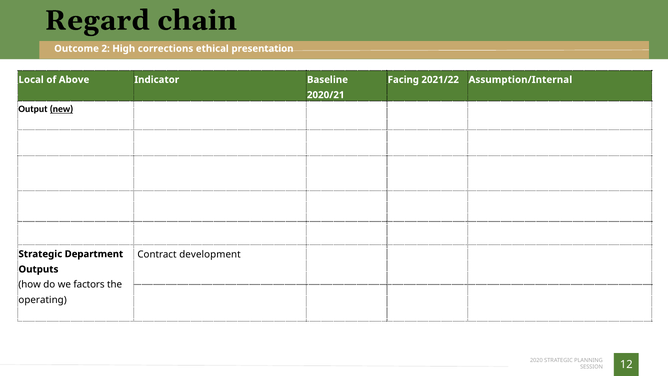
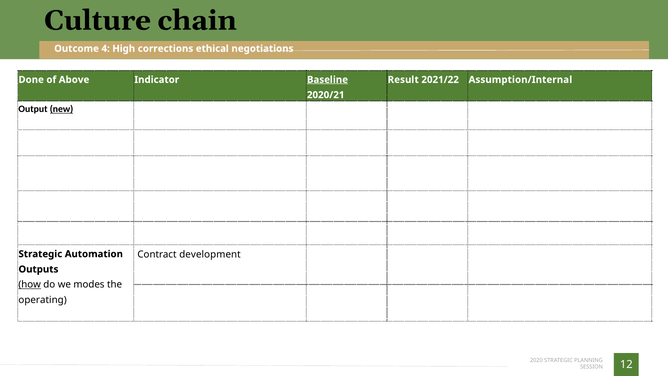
Regard: Regard -> Culture
2: 2 -> 4
presentation: presentation -> negotiations
Local: Local -> Done
Baseline underline: none -> present
Facing: Facing -> Result
Department: Department -> Automation
how underline: none -> present
factors: factors -> modes
